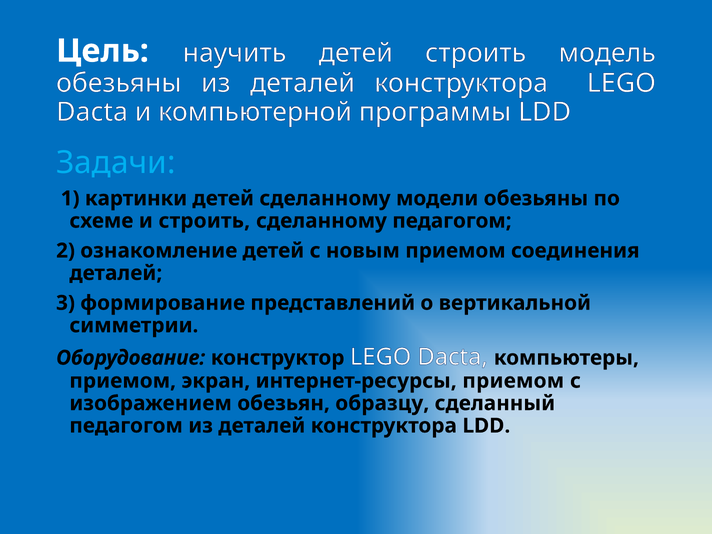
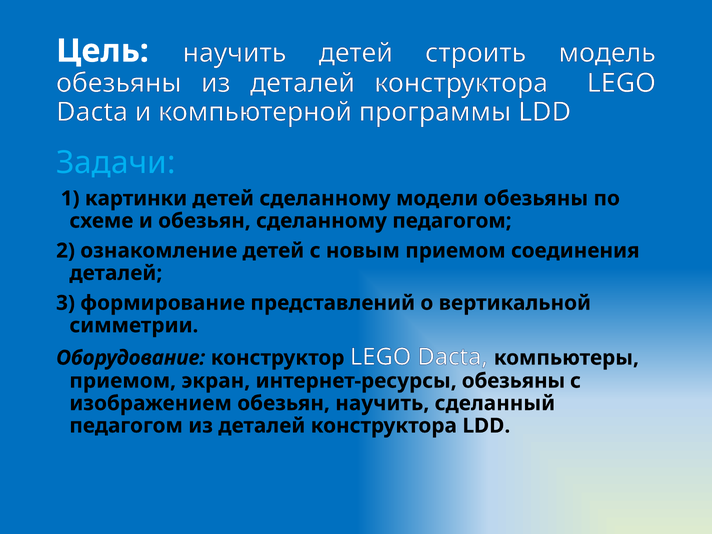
и строить: строить -> обезьян
интернет-ресурсы приемом: приемом -> обезьяны
обезьян образцу: образцу -> научить
